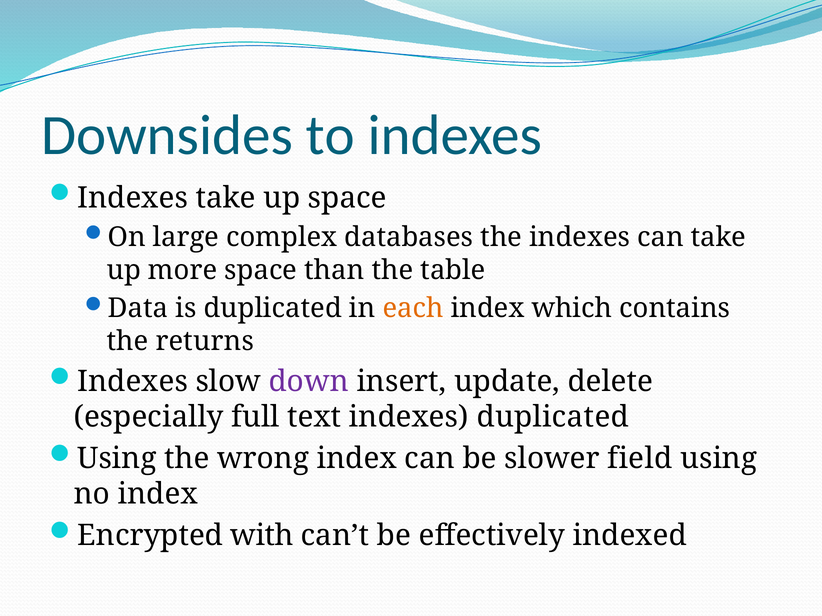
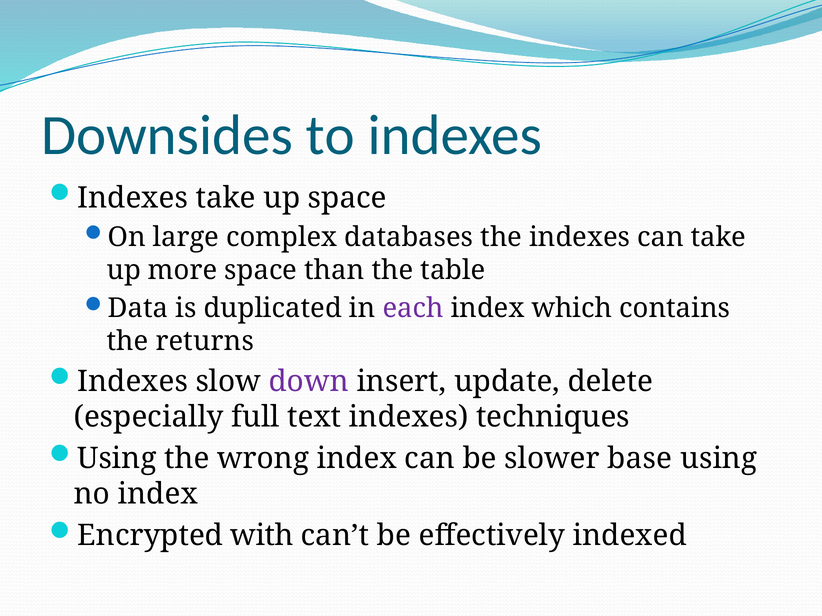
each colour: orange -> purple
indexes duplicated: duplicated -> techniques
field: field -> base
